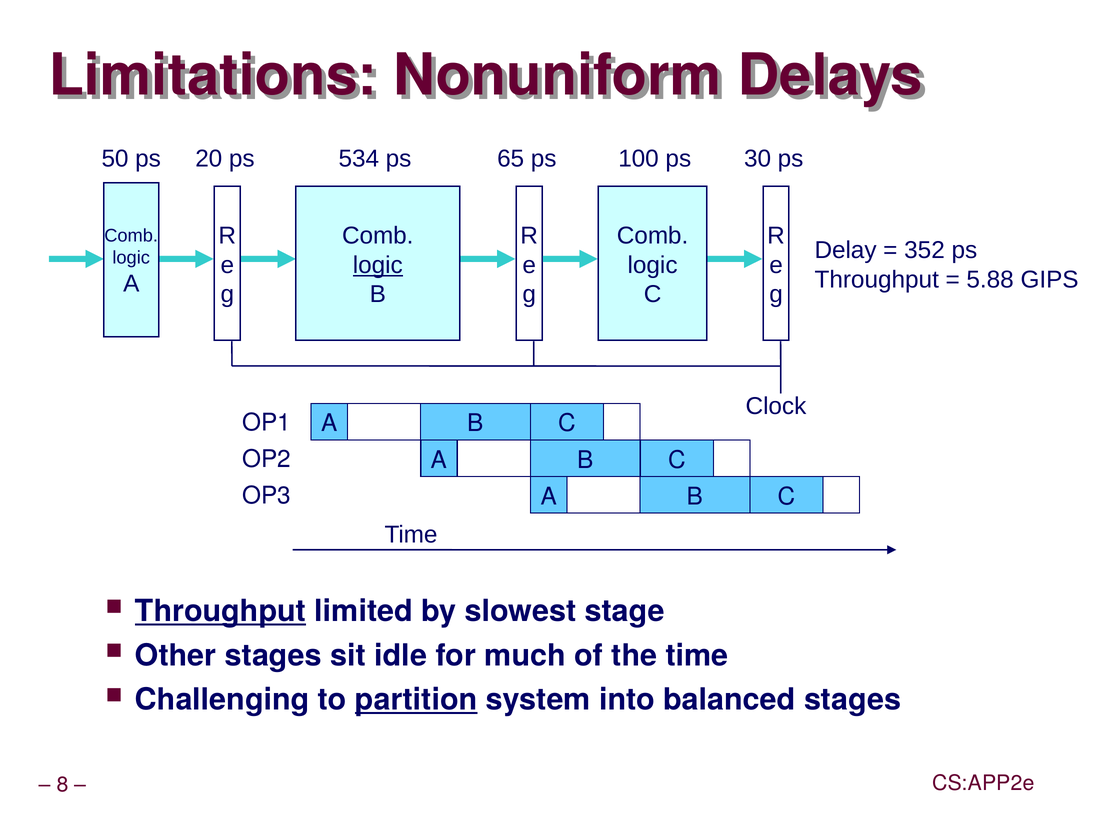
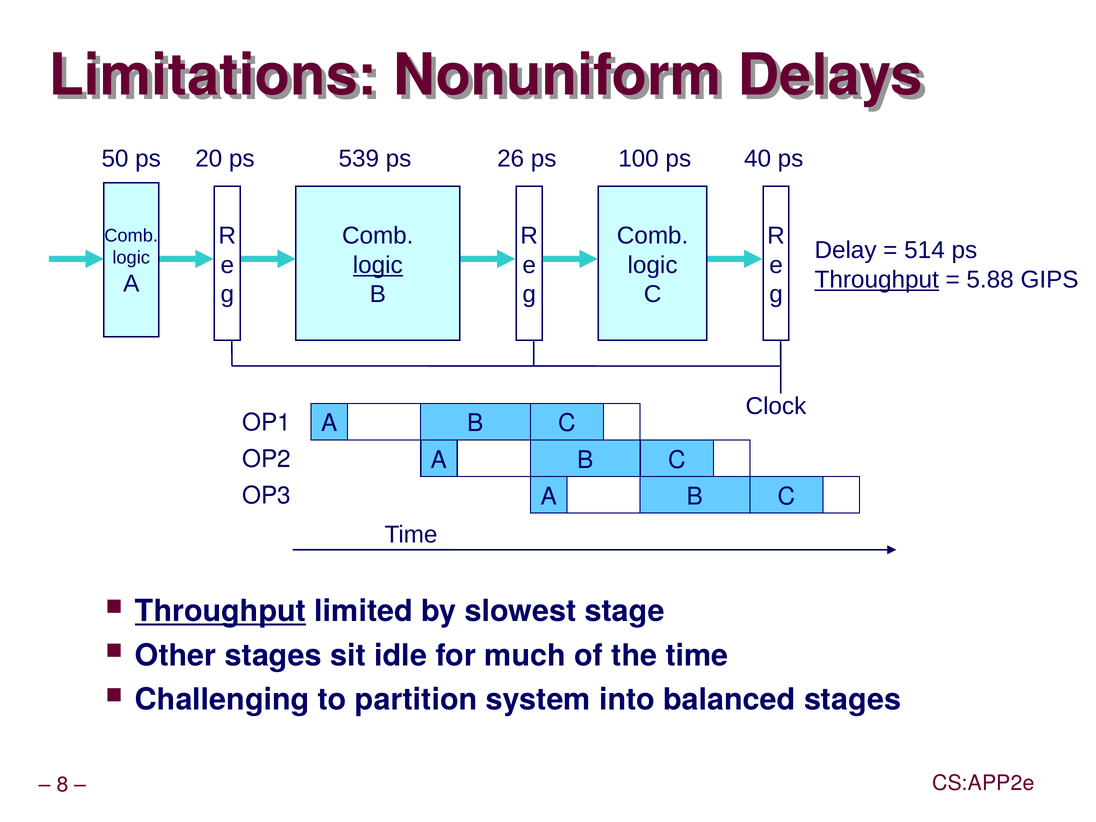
534: 534 -> 539
65: 65 -> 26
30: 30 -> 40
352: 352 -> 514
Throughput at (877, 280) underline: none -> present
partition underline: present -> none
